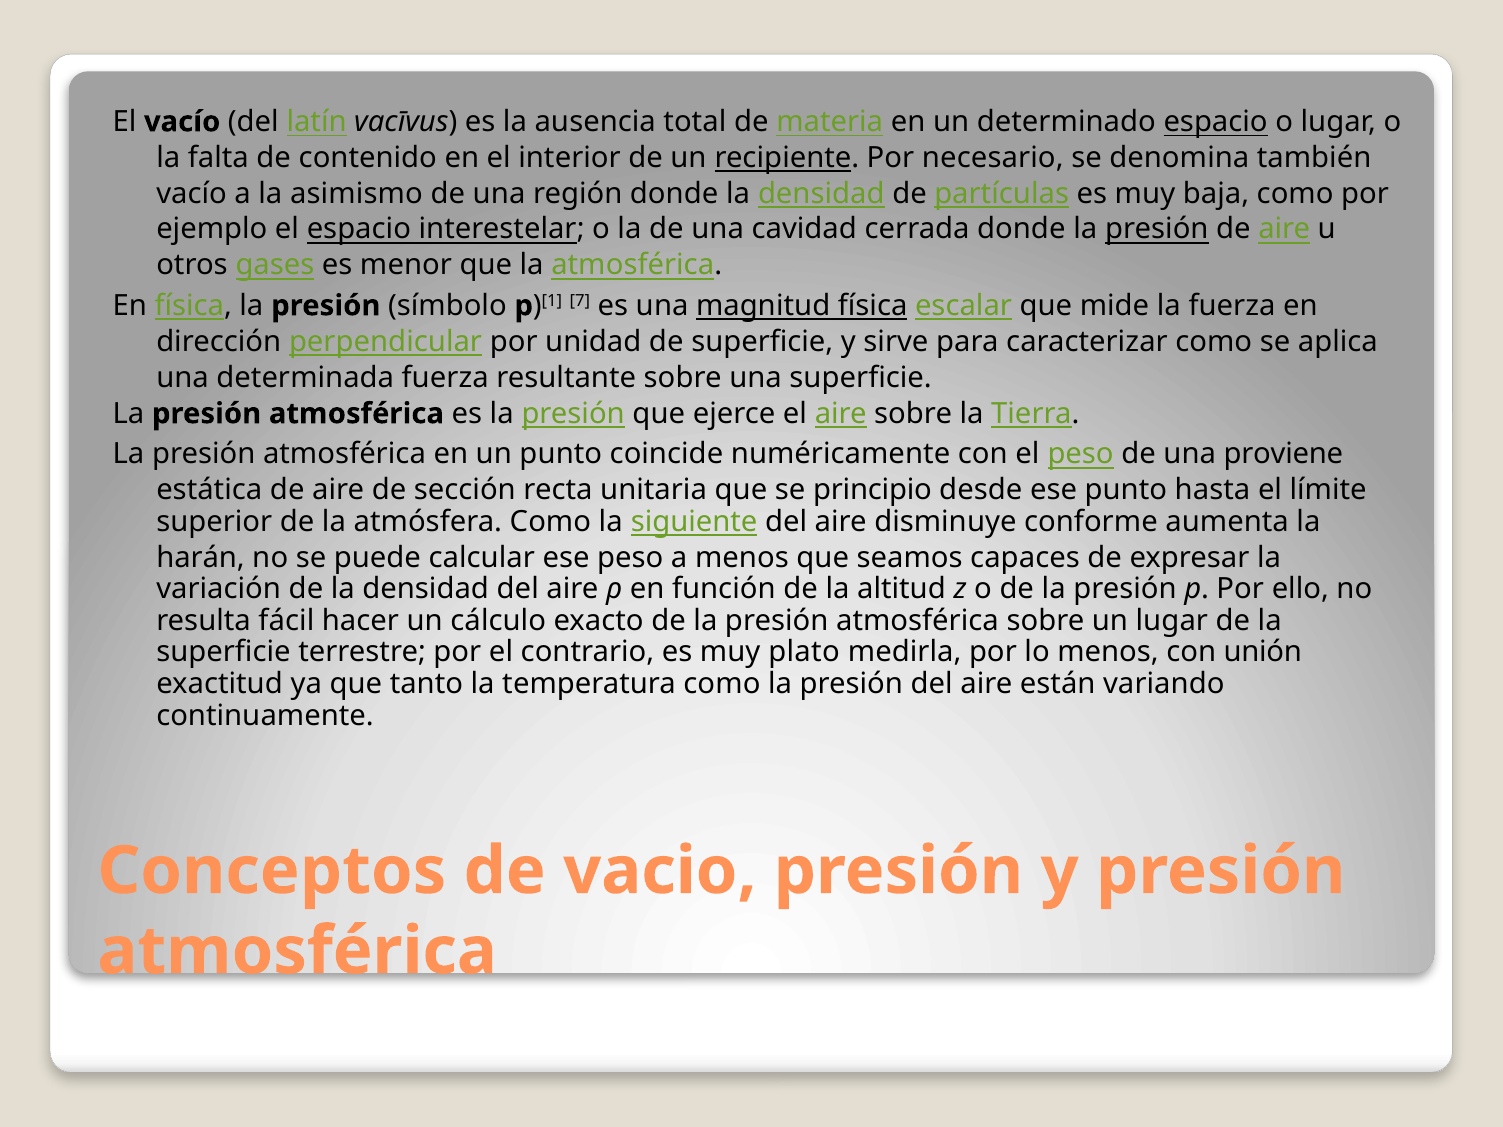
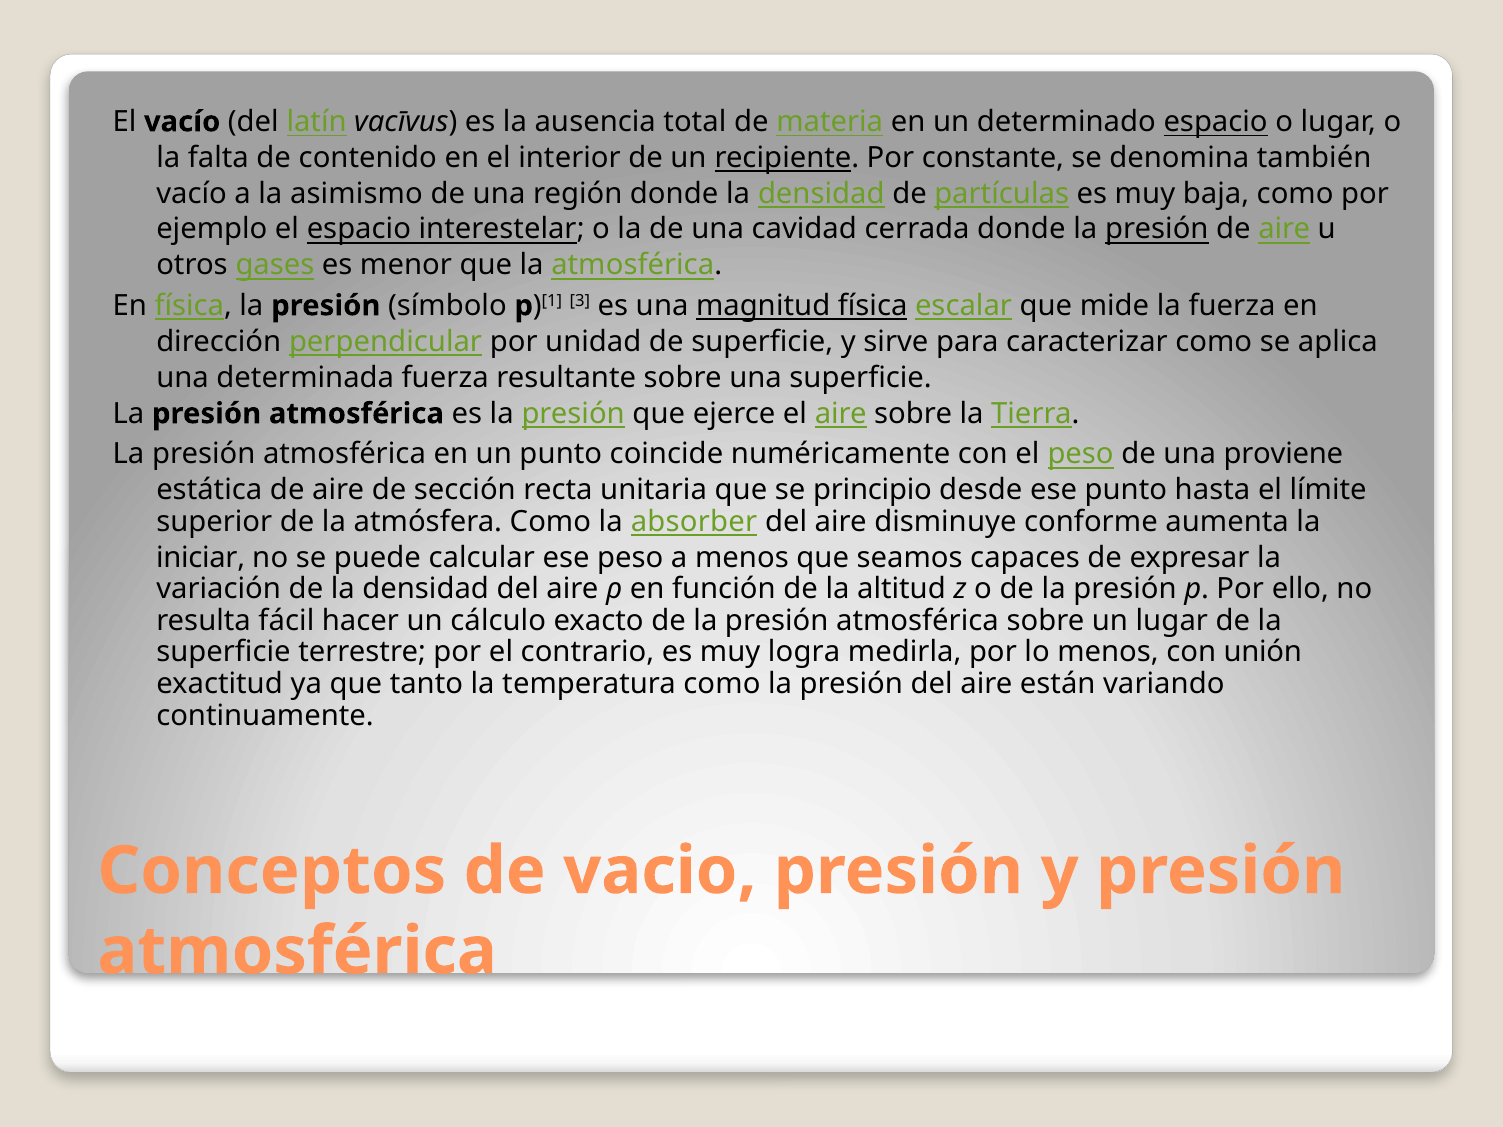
necesario: necesario -> constante
7: 7 -> 3
siguiente: siguiente -> absorber
harán: harán -> iniciar
plato: plato -> logra
